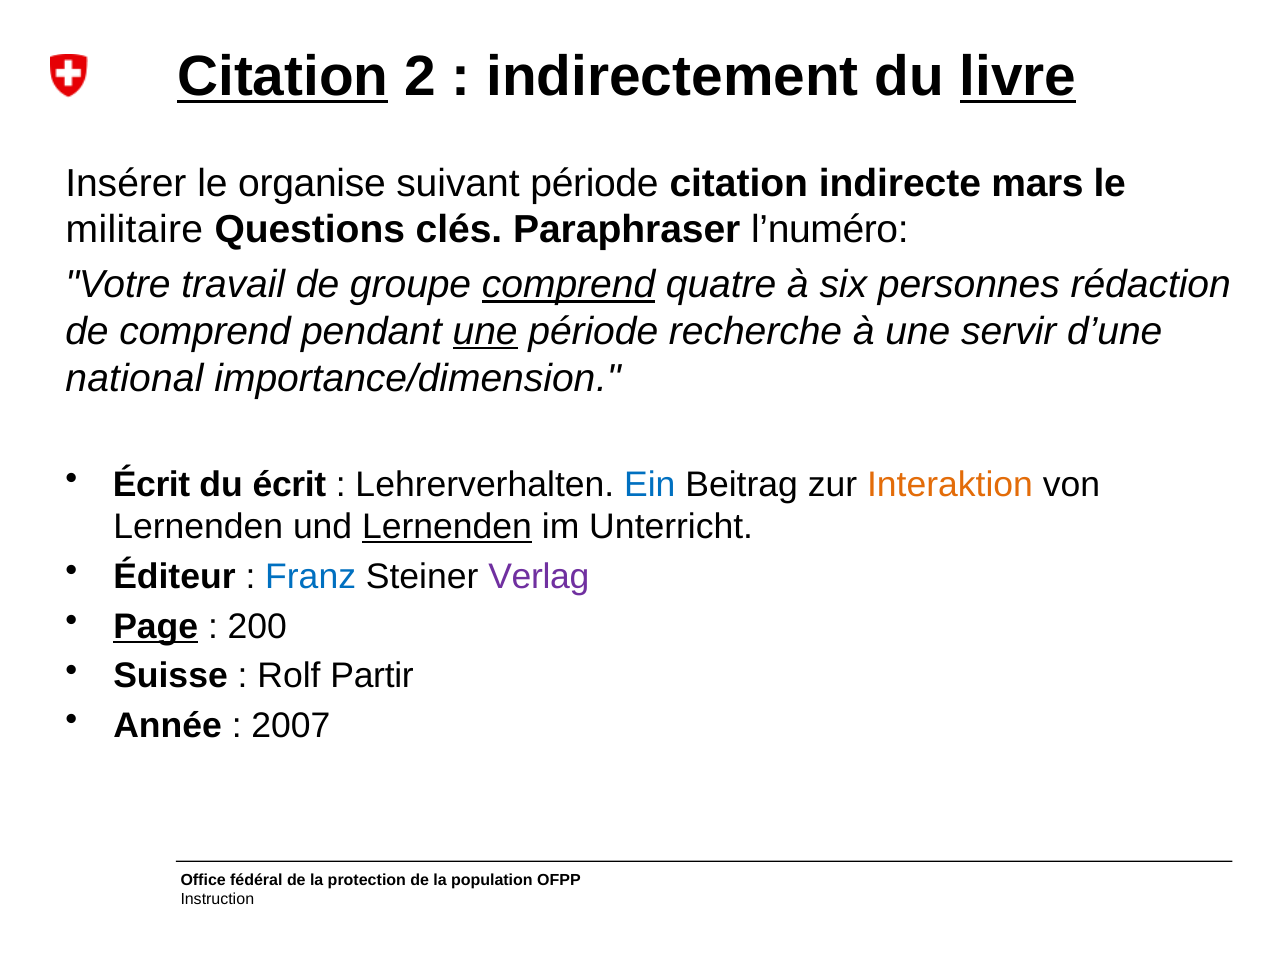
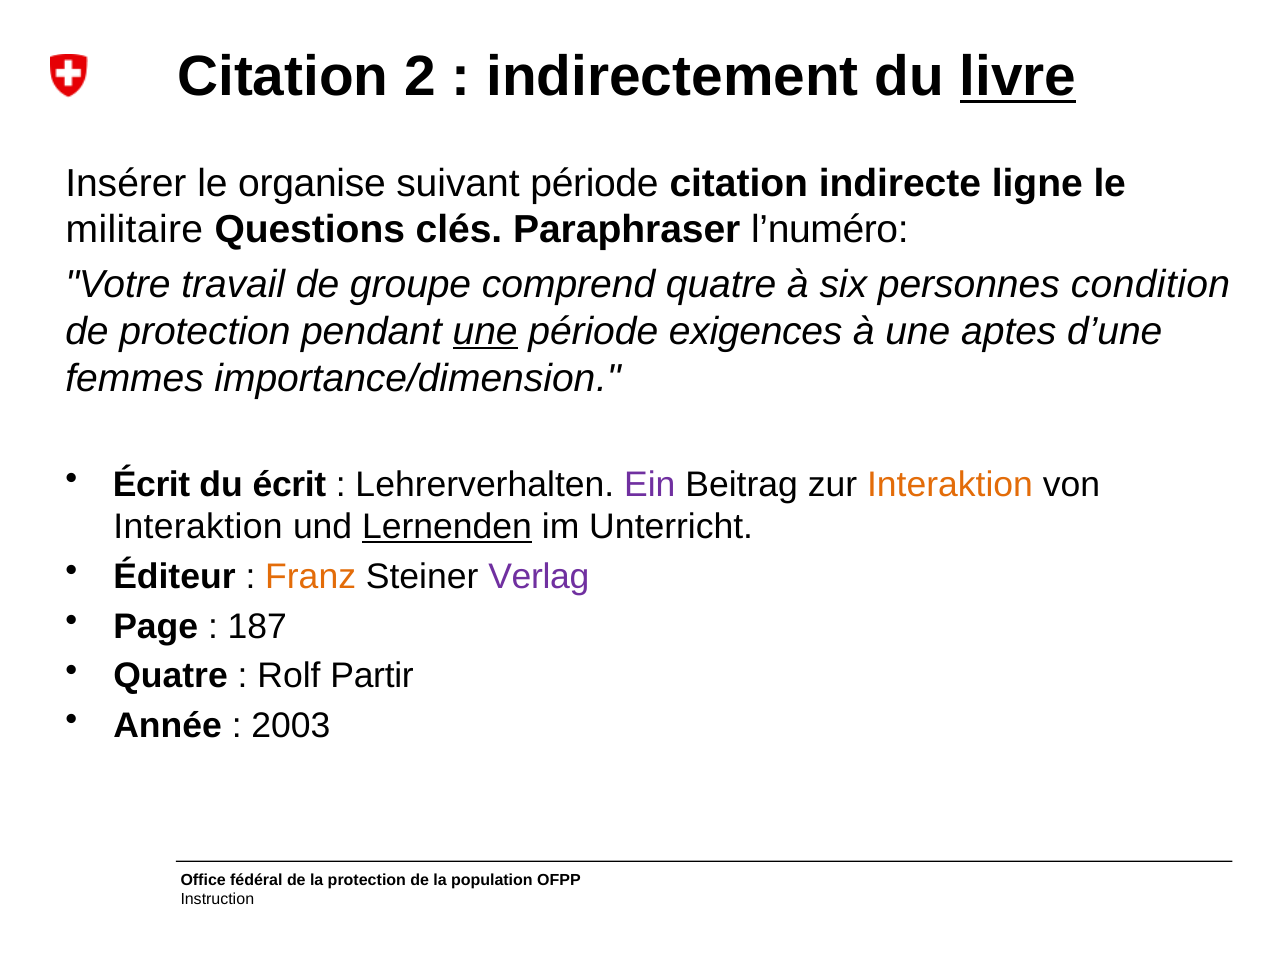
Citation at (283, 77) underline: present -> none
mars: mars -> ligne
comprend at (569, 285) underline: present -> none
rédaction: rédaction -> condition
de comprend: comprend -> protection
recherche: recherche -> exigences
servir: servir -> aptes
national: national -> femmes
Ein colour: blue -> purple
Lernenden at (198, 527): Lernenden -> Interaktion
Franz colour: blue -> orange
Page underline: present -> none
200: 200 -> 187
Suisse at (171, 676): Suisse -> Quatre
2007: 2007 -> 2003
